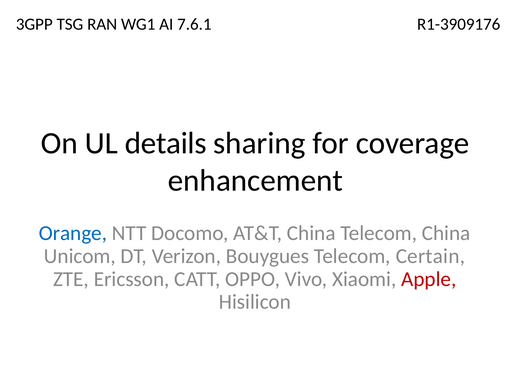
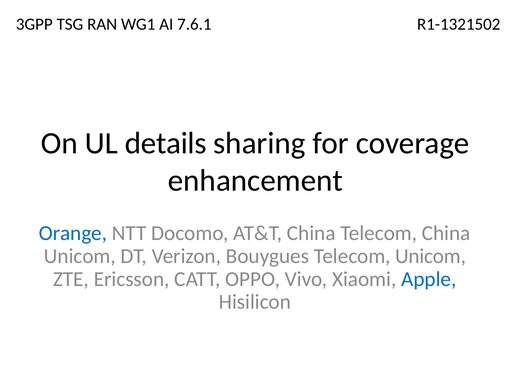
R1-3909176: R1-3909176 -> R1-1321502
Telecom Certain: Certain -> Unicom
Apple colour: red -> blue
